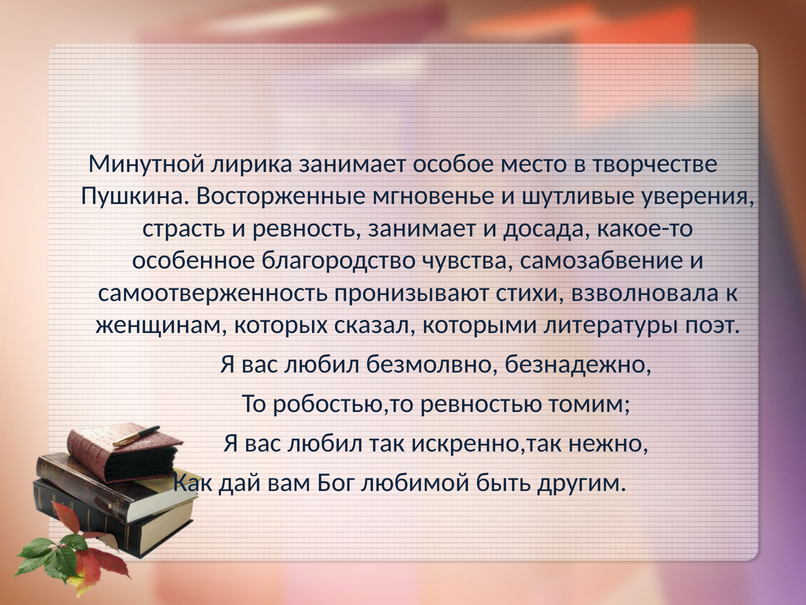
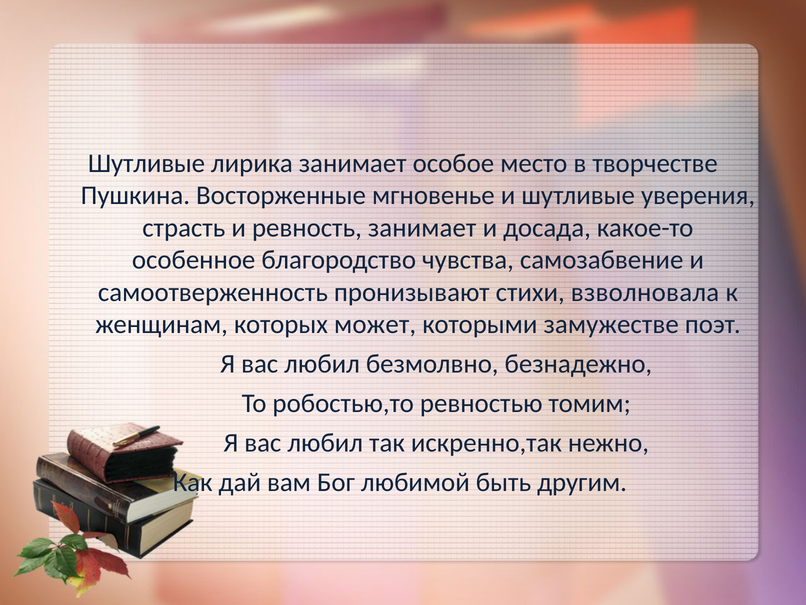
Минутной at (146, 163): Минутной -> Шутливые
сказал: сказал -> может
литературы: литературы -> замужестве
